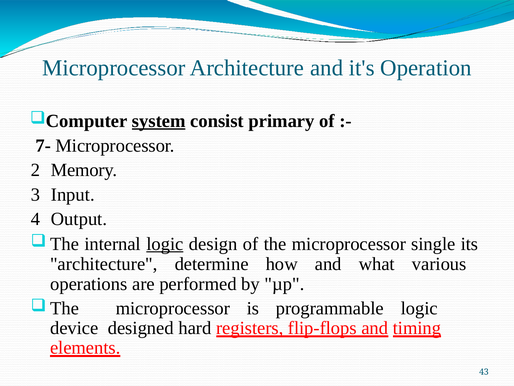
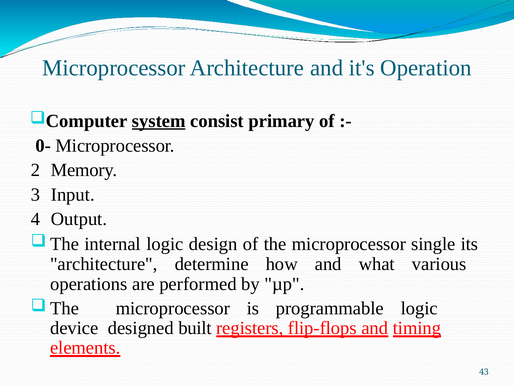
7-: 7- -> 0-
logic at (165, 244) underline: present -> none
hard: hard -> built
